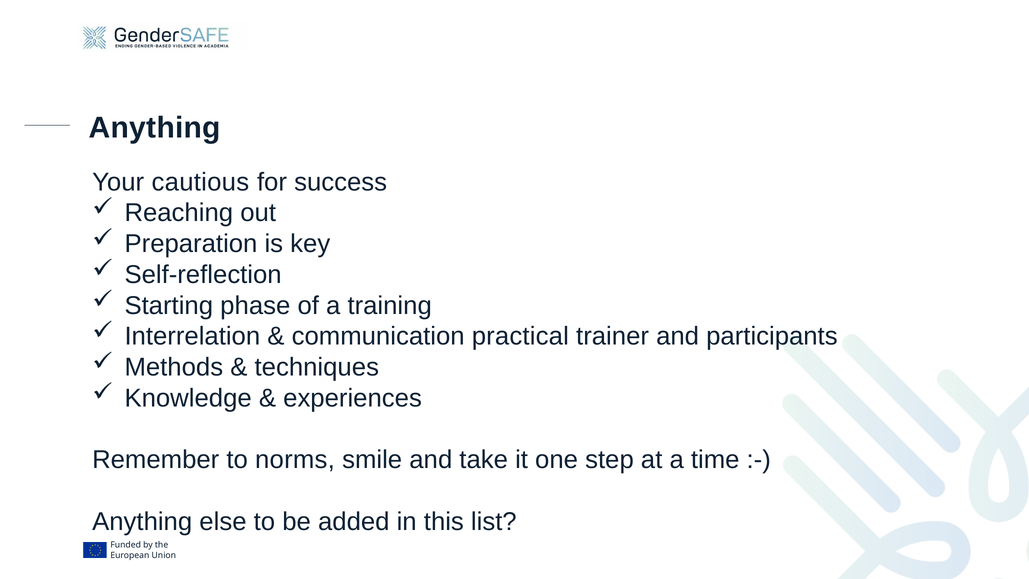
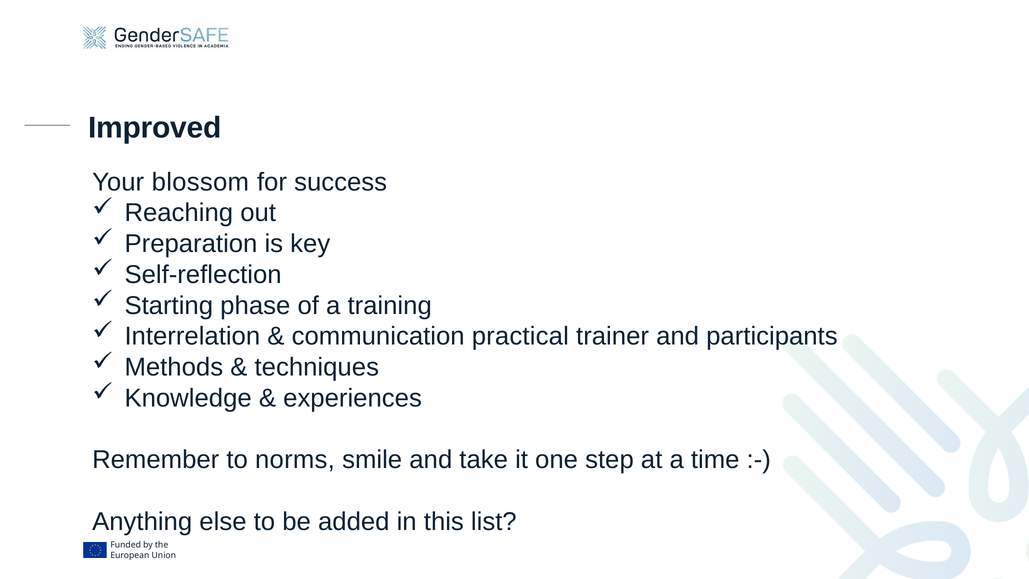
Anything at (155, 128): Anything -> Improved
cautious: cautious -> blossom
